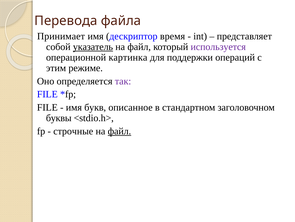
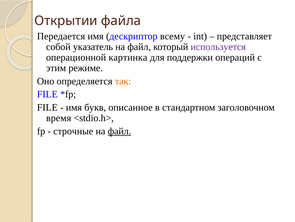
Перевода: Перевода -> Открытии
Принимает: Принимает -> Передается
время: время -> всему
указатель underline: present -> none
так colour: purple -> orange
буквы: буквы -> время
